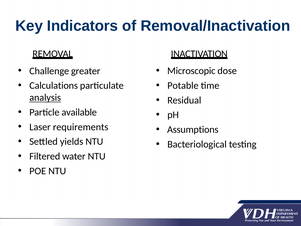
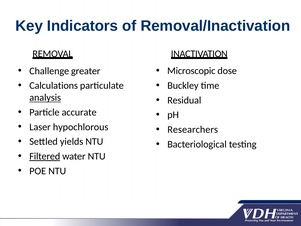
Potable: Potable -> Buckley
available: available -> accurate
requirements: requirements -> hypochlorous
Assumptions: Assumptions -> Researchers
Filtered underline: none -> present
